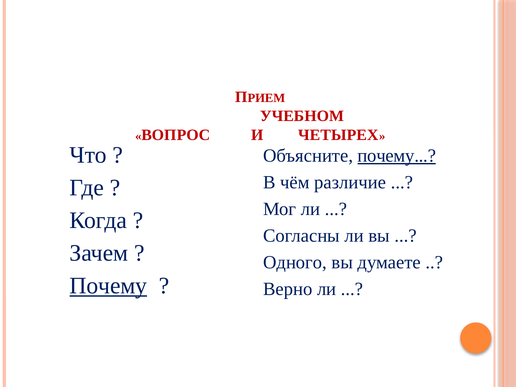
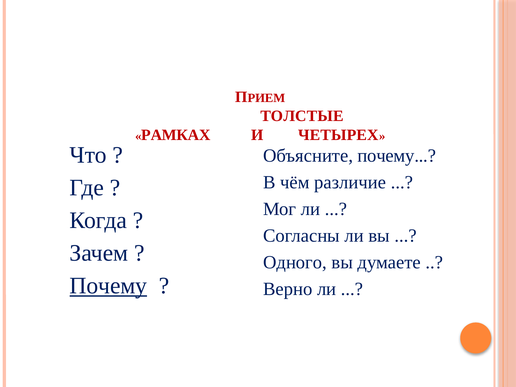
УЧЕБНОМ: УЧЕБНОМ -> ТОЛСТЫЕ
ВОПРОС: ВОПРОС -> РАМКАХ
почему at (397, 156) underline: present -> none
